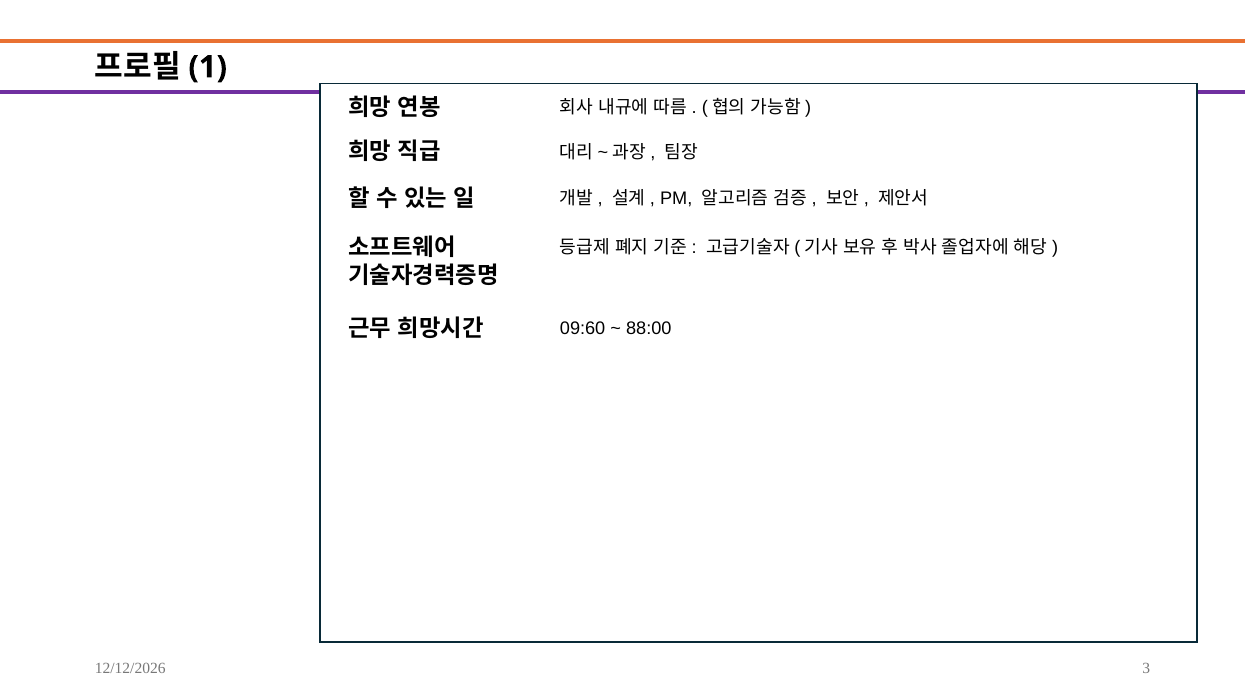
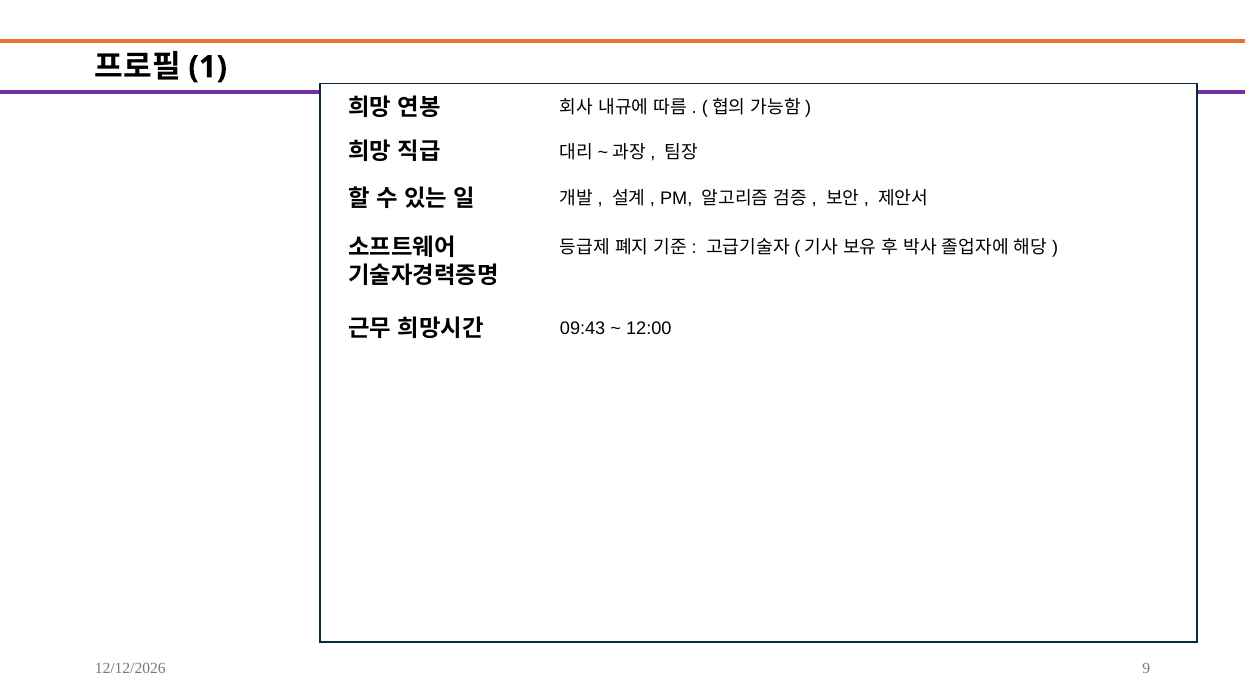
09:60: 09:60 -> 09:43
88:00: 88:00 -> 12:00
3: 3 -> 9
